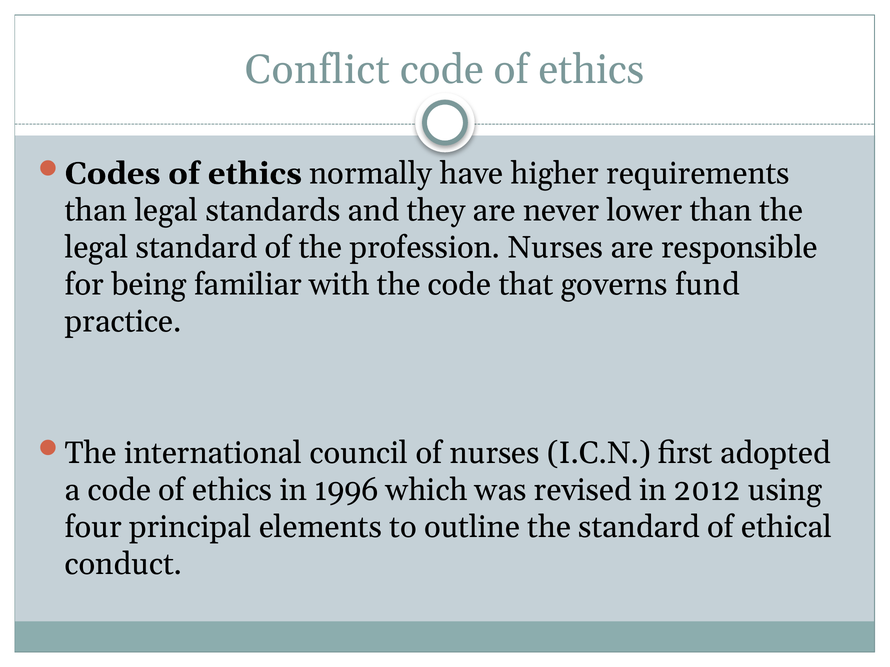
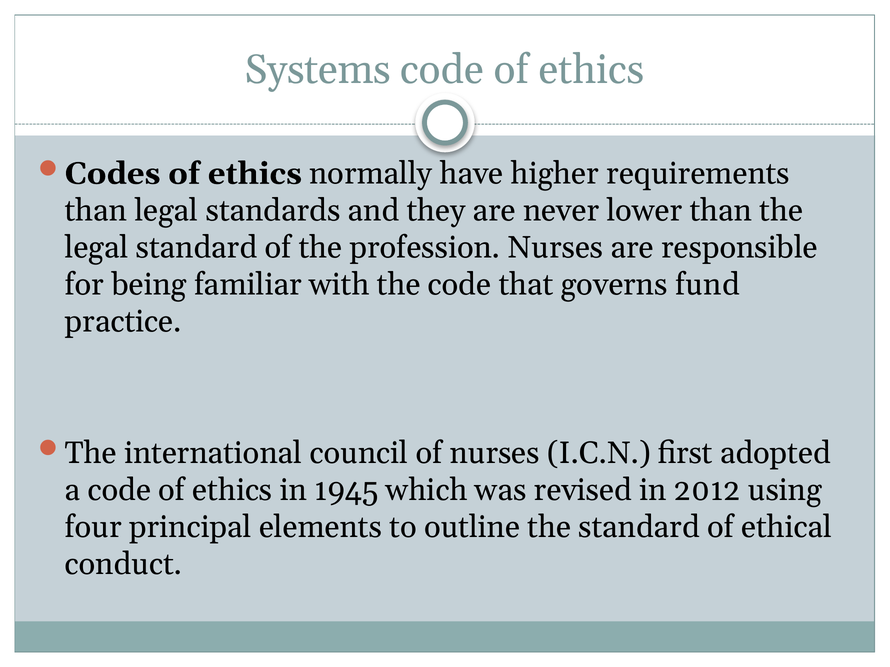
Conflict: Conflict -> Systems
1996: 1996 -> 1945
